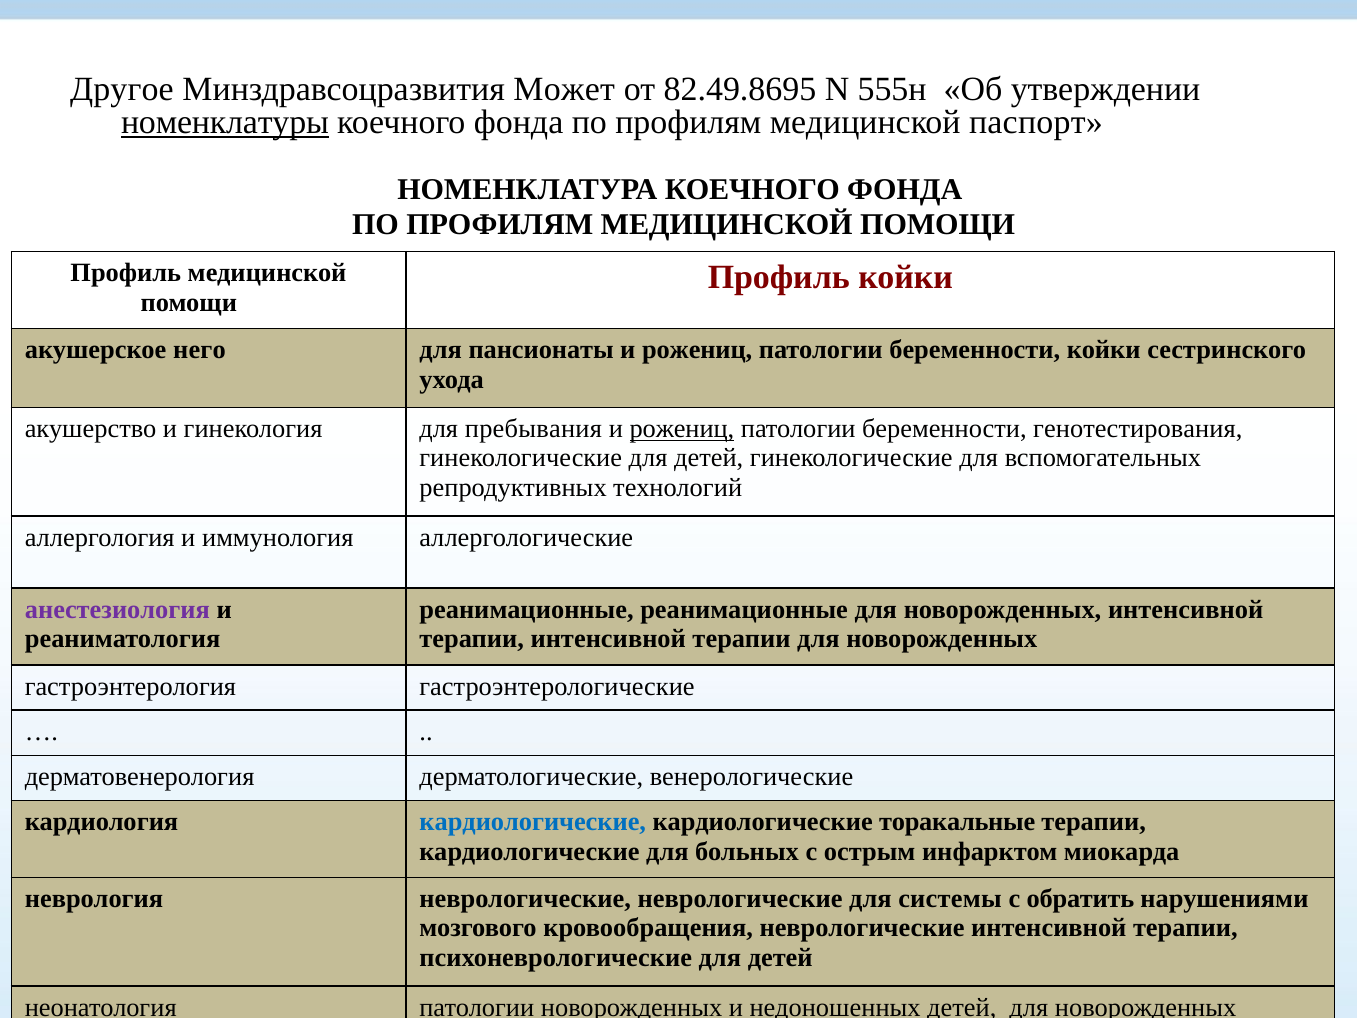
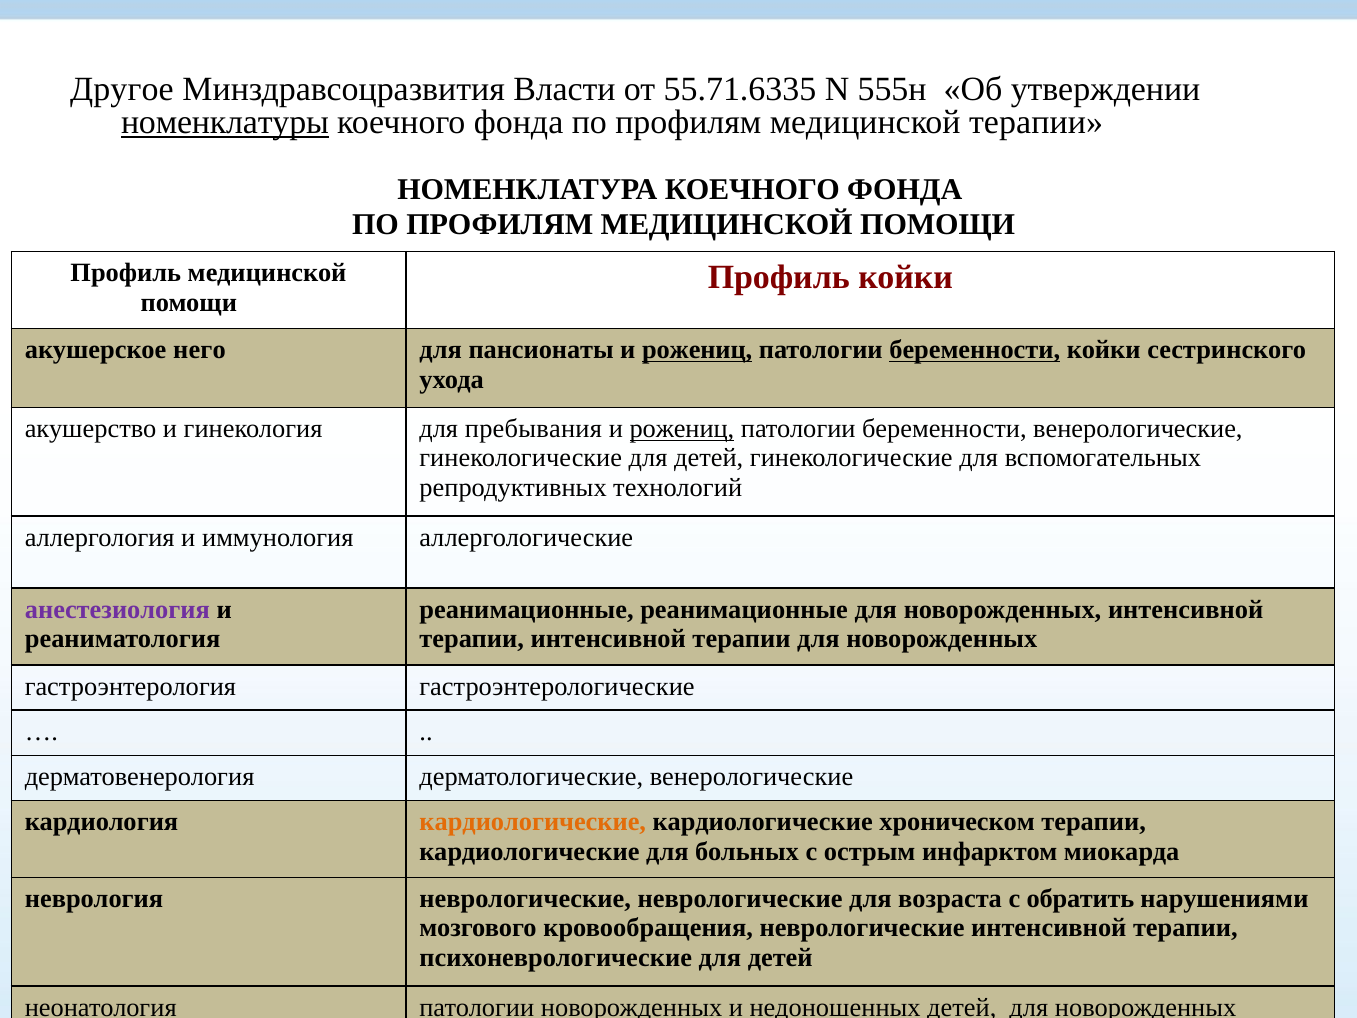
Может: Может -> Власти
82.49.8695: 82.49.8695 -> 55.71.6335
медицинской паспорт: паспорт -> терапии
рожениц at (697, 350) underline: none -> present
беременности at (975, 350) underline: none -> present
беременности генотестирования: генотестирования -> венерологические
кардиологические at (533, 822) colour: blue -> orange
торакальные: торакальные -> хроническом
системы: системы -> возраста
